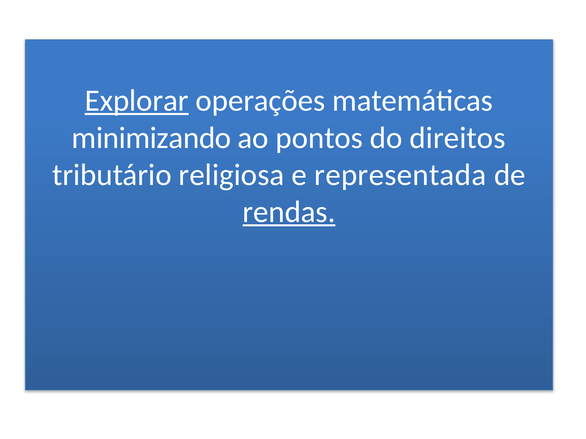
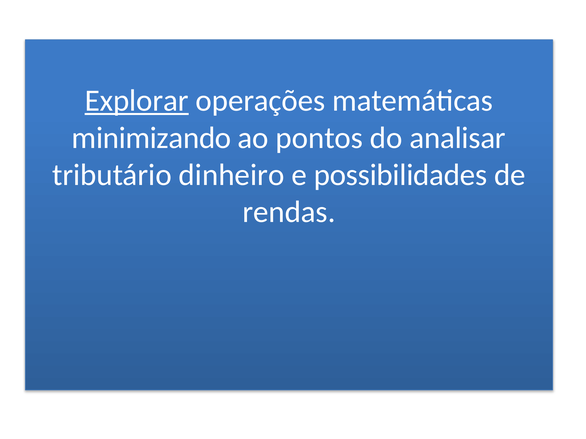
direitos: direitos -> analisar
religiosa: religiosa -> dinheiro
representada: representada -> possibilidades
rendas underline: present -> none
